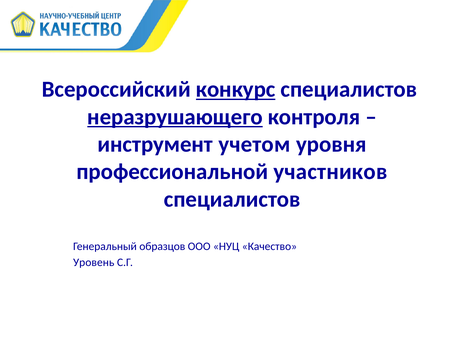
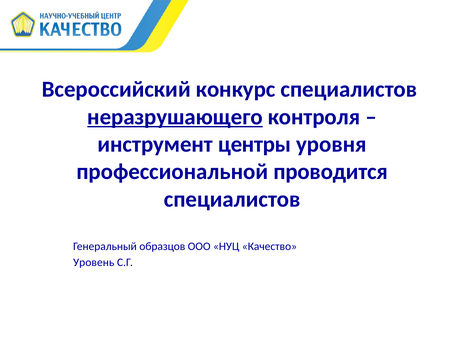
конкурс underline: present -> none
учетом: учетом -> центры
участников: участников -> проводится
